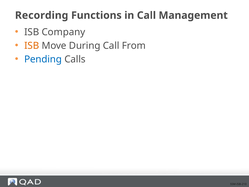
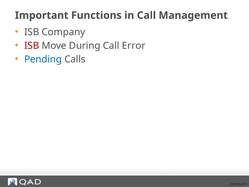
Recording: Recording -> Important
ISB at (32, 46) colour: orange -> red
From: From -> Error
